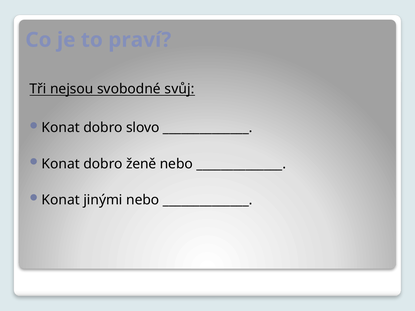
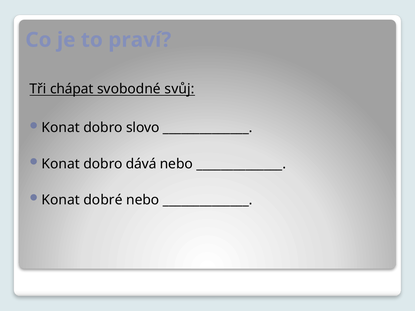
nejsou: nejsou -> chápat
ženě: ženě -> dává
jinými: jinými -> dobré
